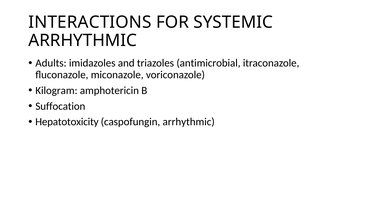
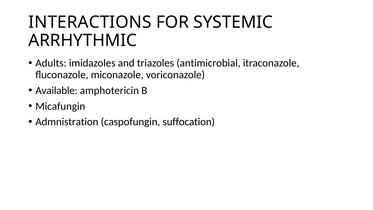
Kilogram: Kilogram -> Available
Suffocation: Suffocation -> Micafungin
Hepatotoxicity: Hepatotoxicity -> Admnistration
caspofungin arrhythmic: arrhythmic -> suffocation
